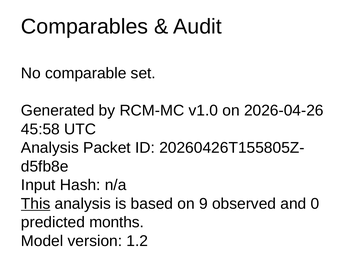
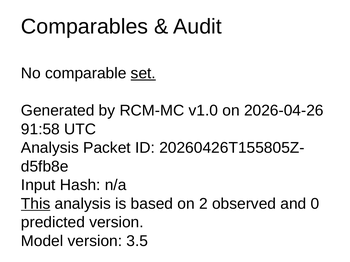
set underline: none -> present
45:58: 45:58 -> 91:58
9: 9 -> 2
predicted months: months -> version
1.2: 1.2 -> 3.5
